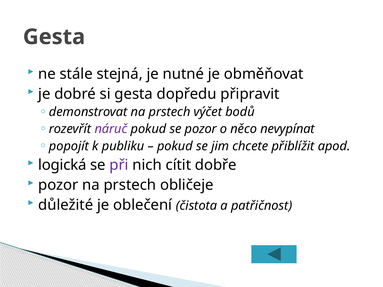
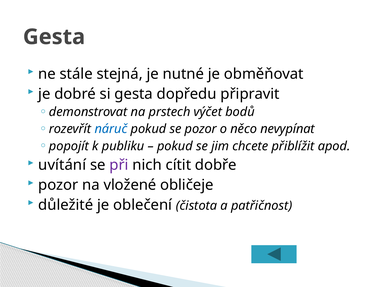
náruč colour: purple -> blue
logická: logická -> uvítání
pozor na prstech: prstech -> vložené
